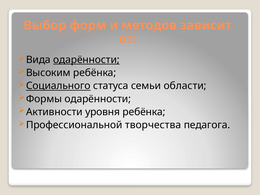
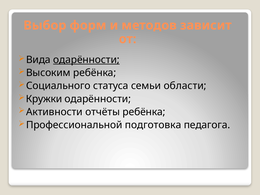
Социального underline: present -> none
Формы: Формы -> Кружки
уровня: уровня -> отчёты
творчества: творчества -> подготовка
